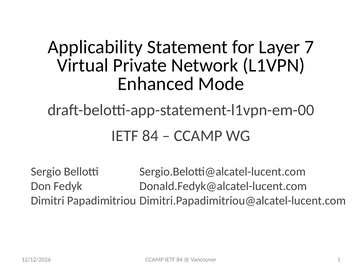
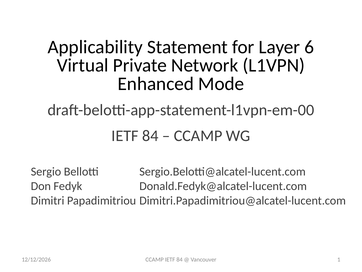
7: 7 -> 6
